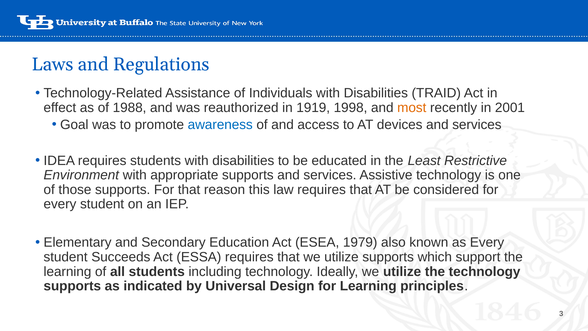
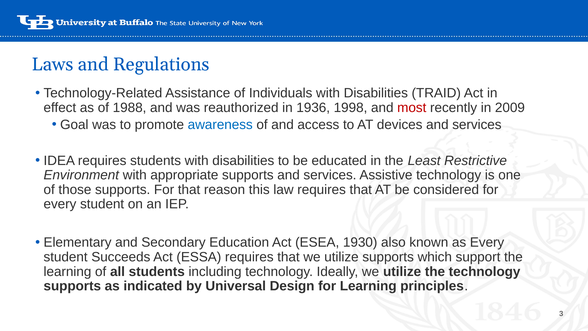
1919: 1919 -> 1936
most colour: orange -> red
2001: 2001 -> 2009
1979: 1979 -> 1930
